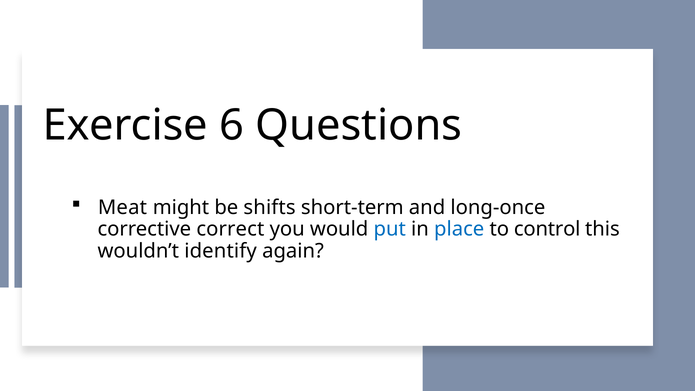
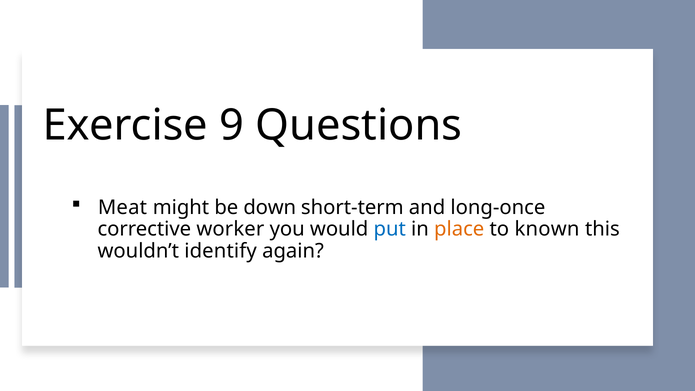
6: 6 -> 9
shifts: shifts -> down
correct: correct -> worker
place colour: blue -> orange
control: control -> known
